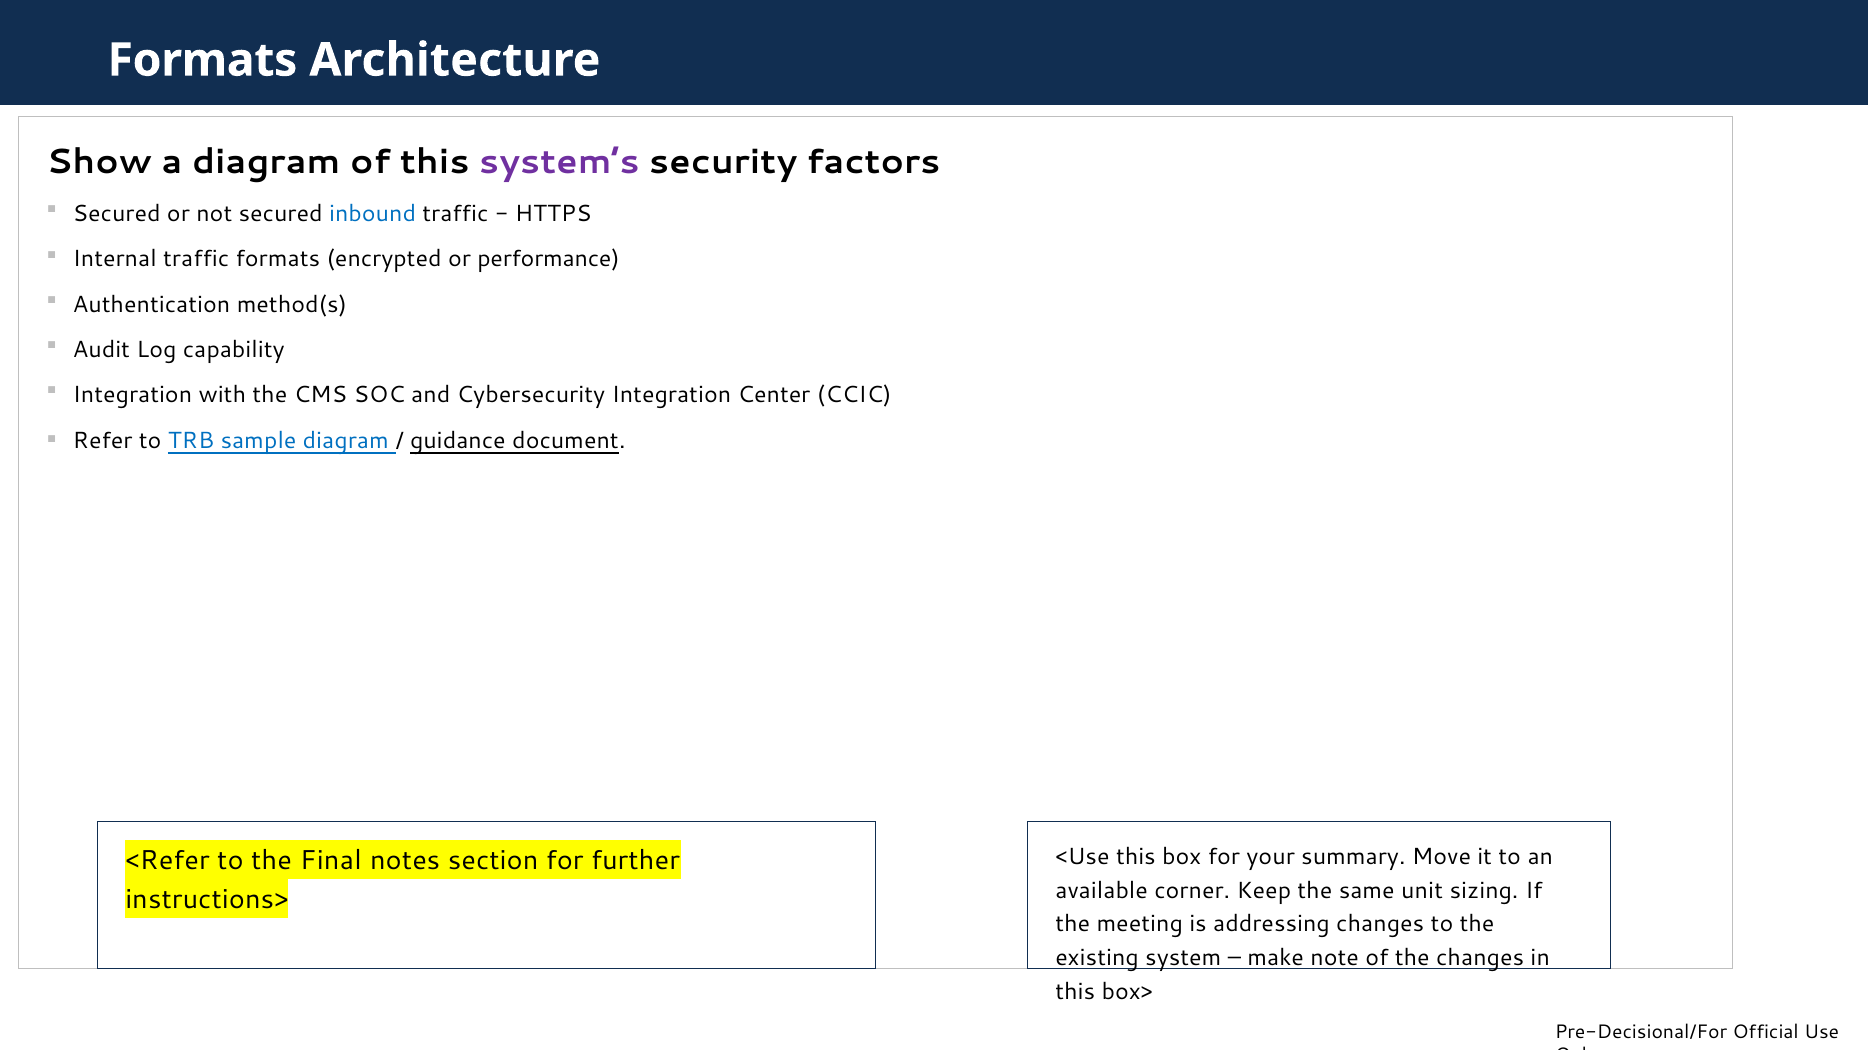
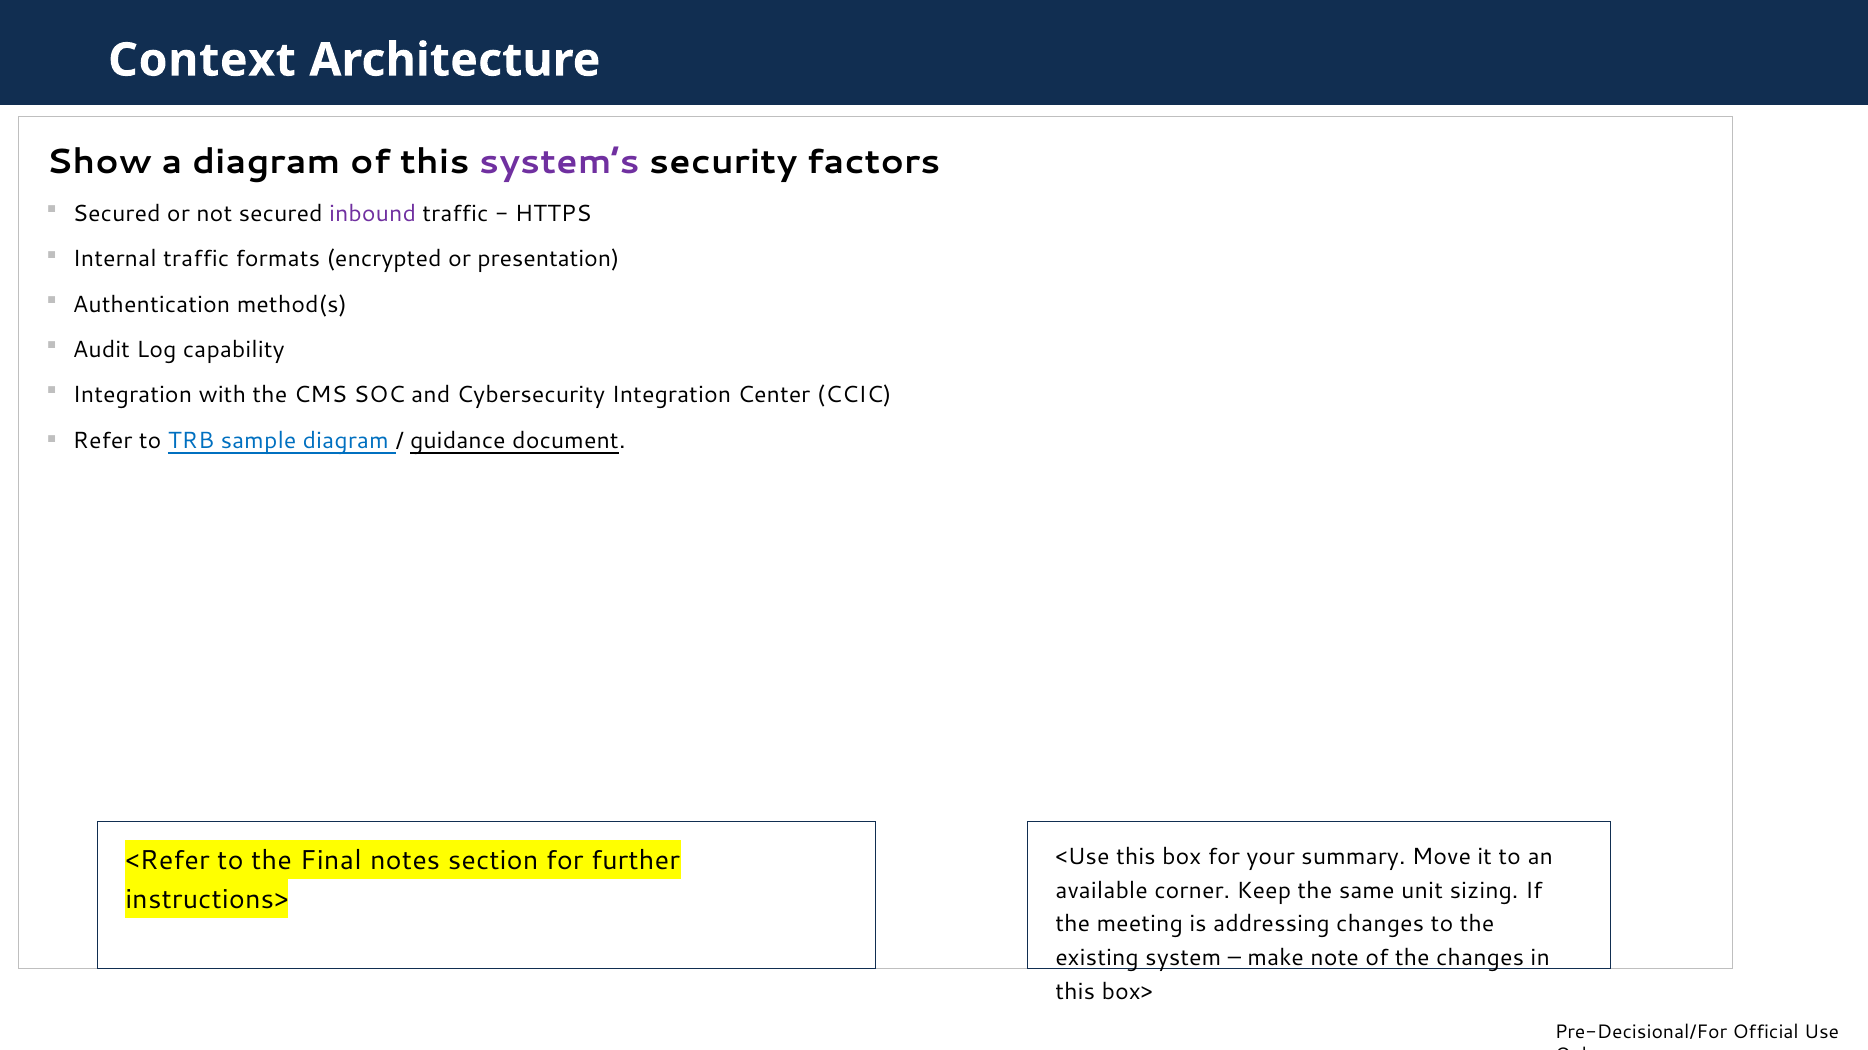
Formats at (202, 60): Formats -> Context
inbound colour: blue -> purple
performance: performance -> presentation
